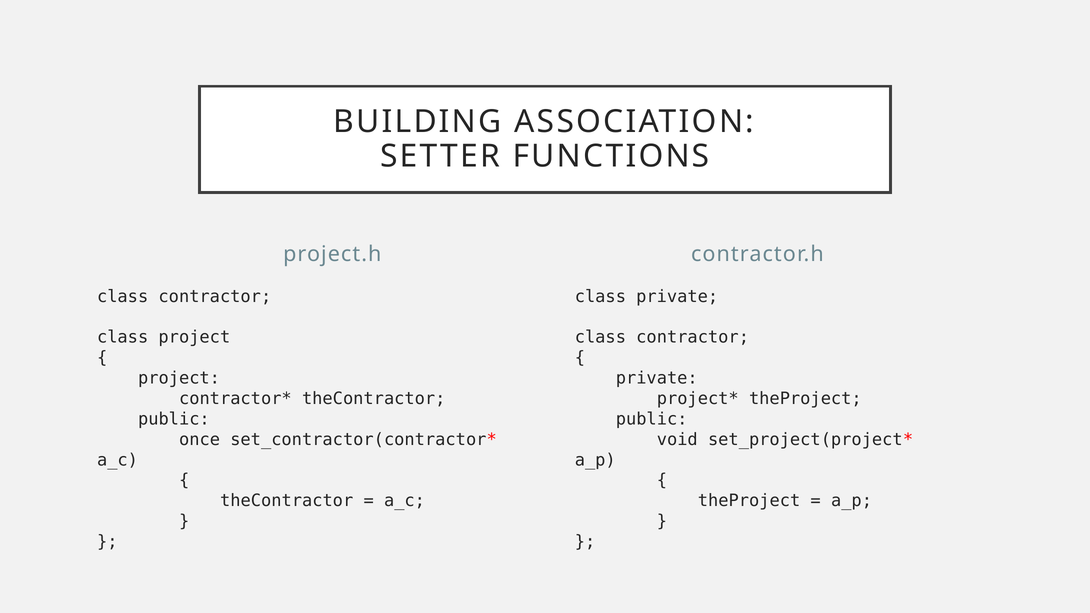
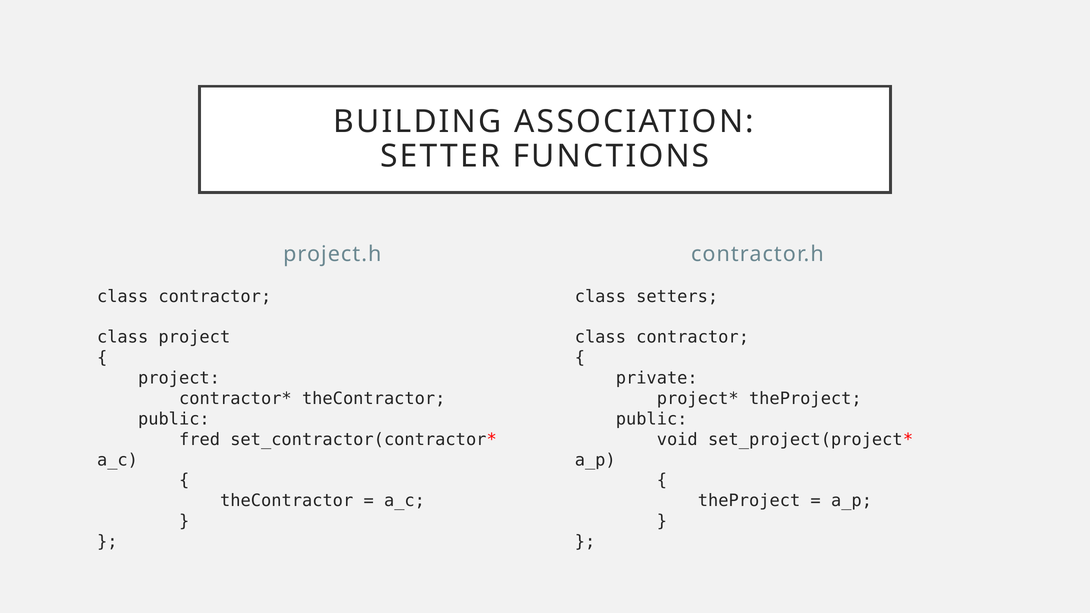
class private: private -> setters
once: once -> fred
